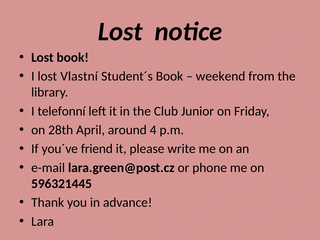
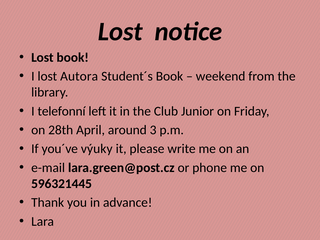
Vlastní: Vlastní -> Autora
4: 4 -> 3
friend: friend -> výuky
